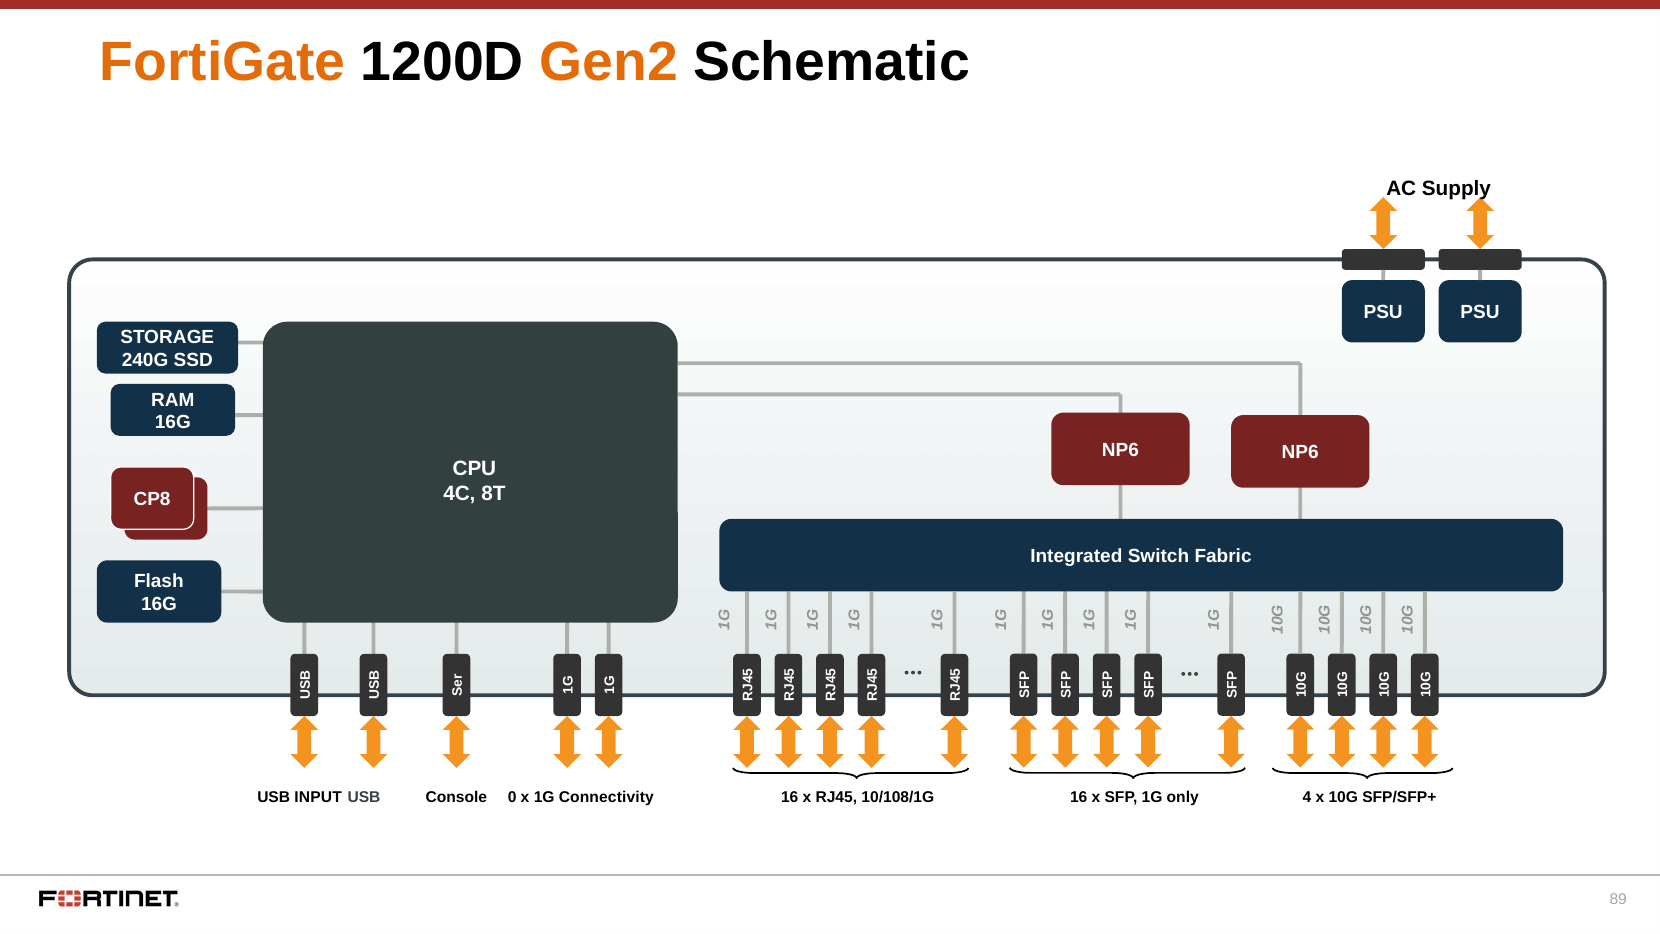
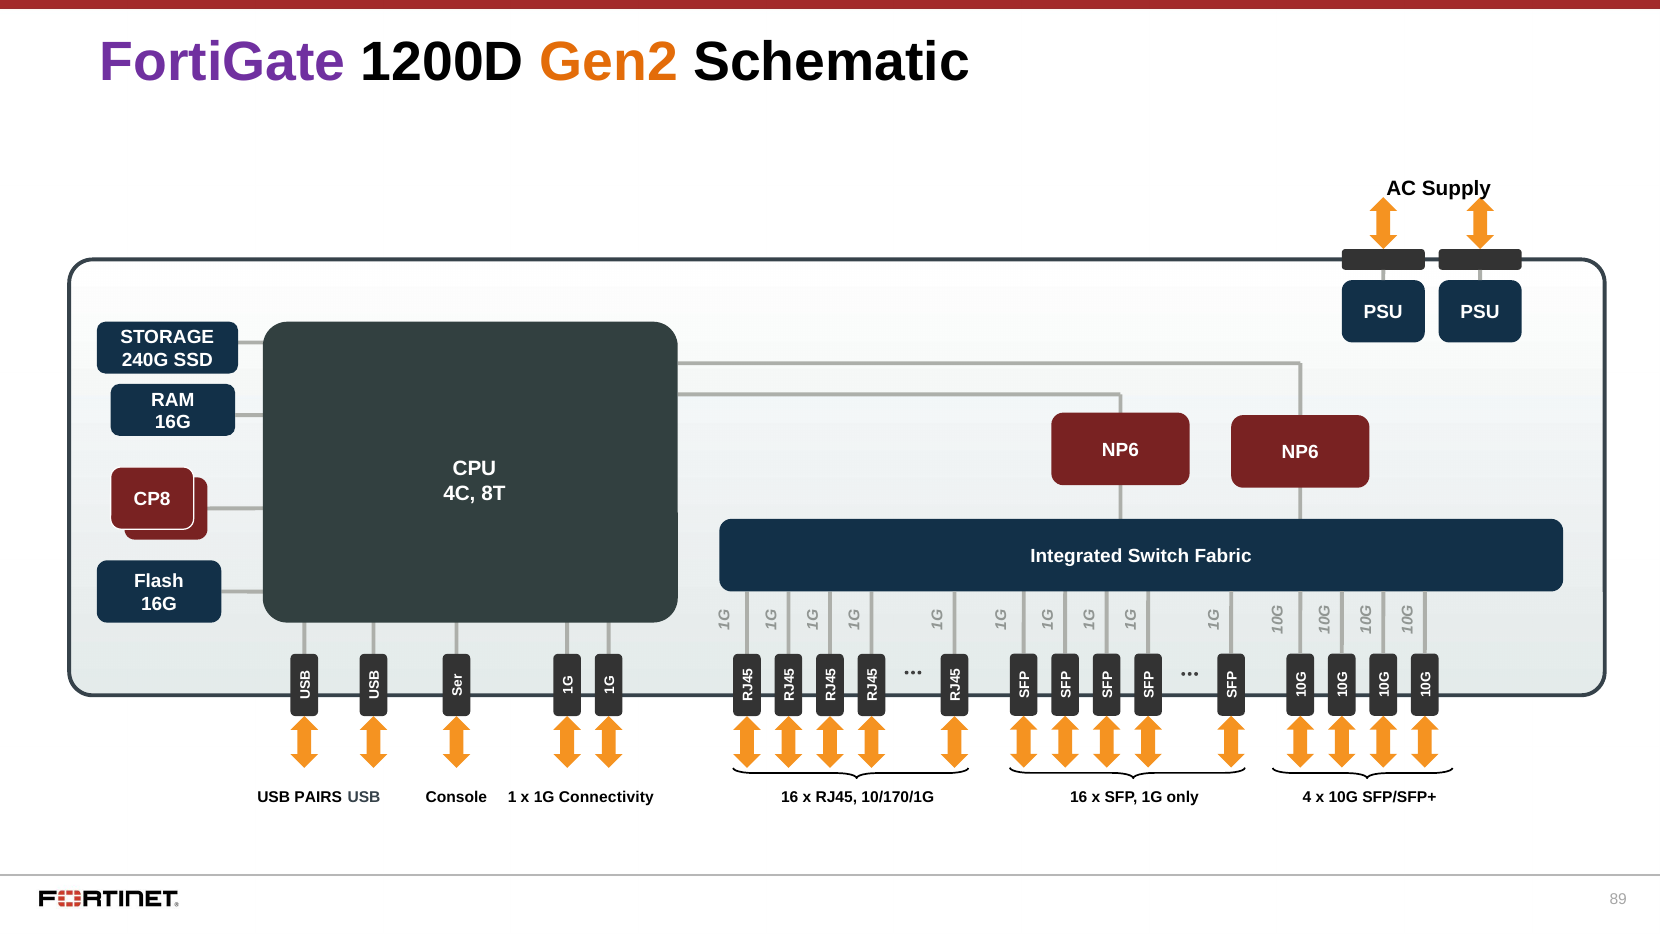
FortiGate colour: orange -> purple
INPUT: INPUT -> PAIRS
Console 0: 0 -> 1
10/108/1G: 10/108/1G -> 10/170/1G
